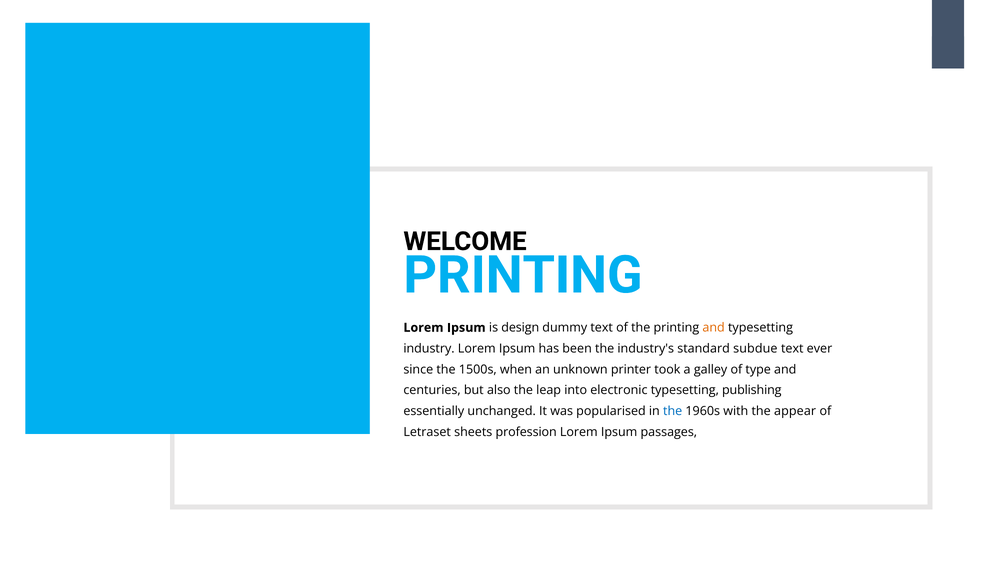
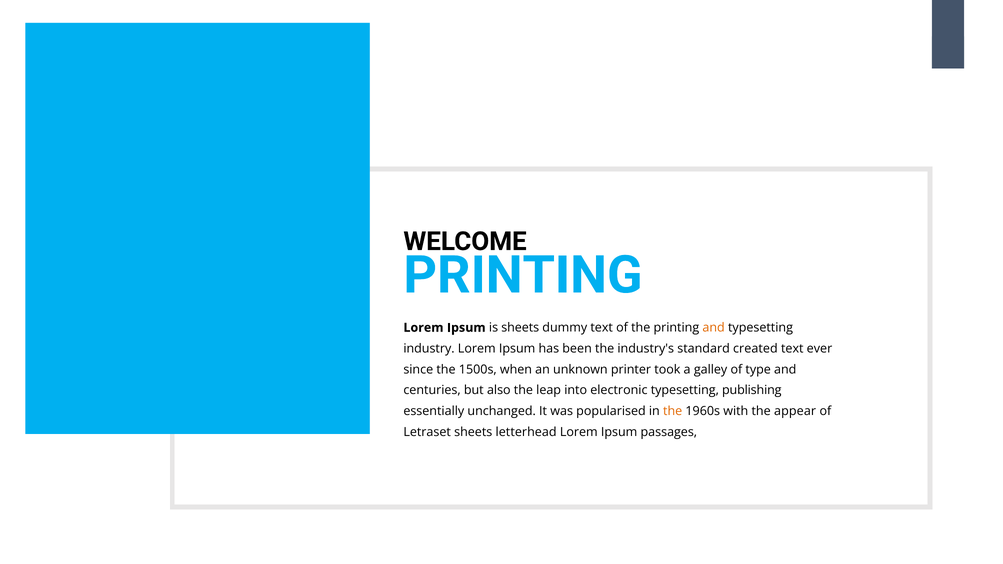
is design: design -> sheets
subdue: subdue -> created
the at (673, 411) colour: blue -> orange
profession: profession -> letterhead
